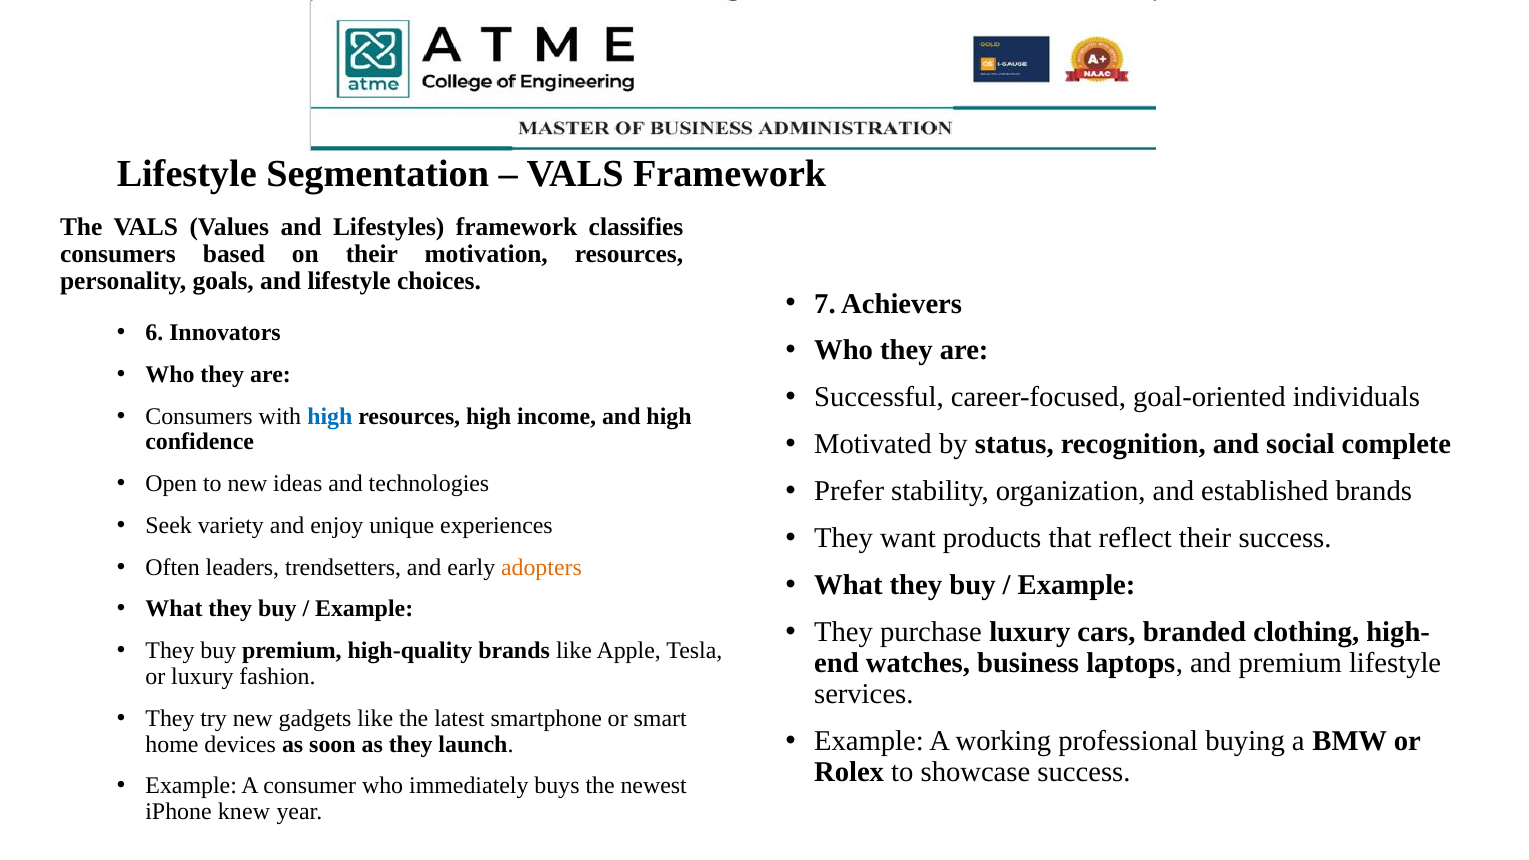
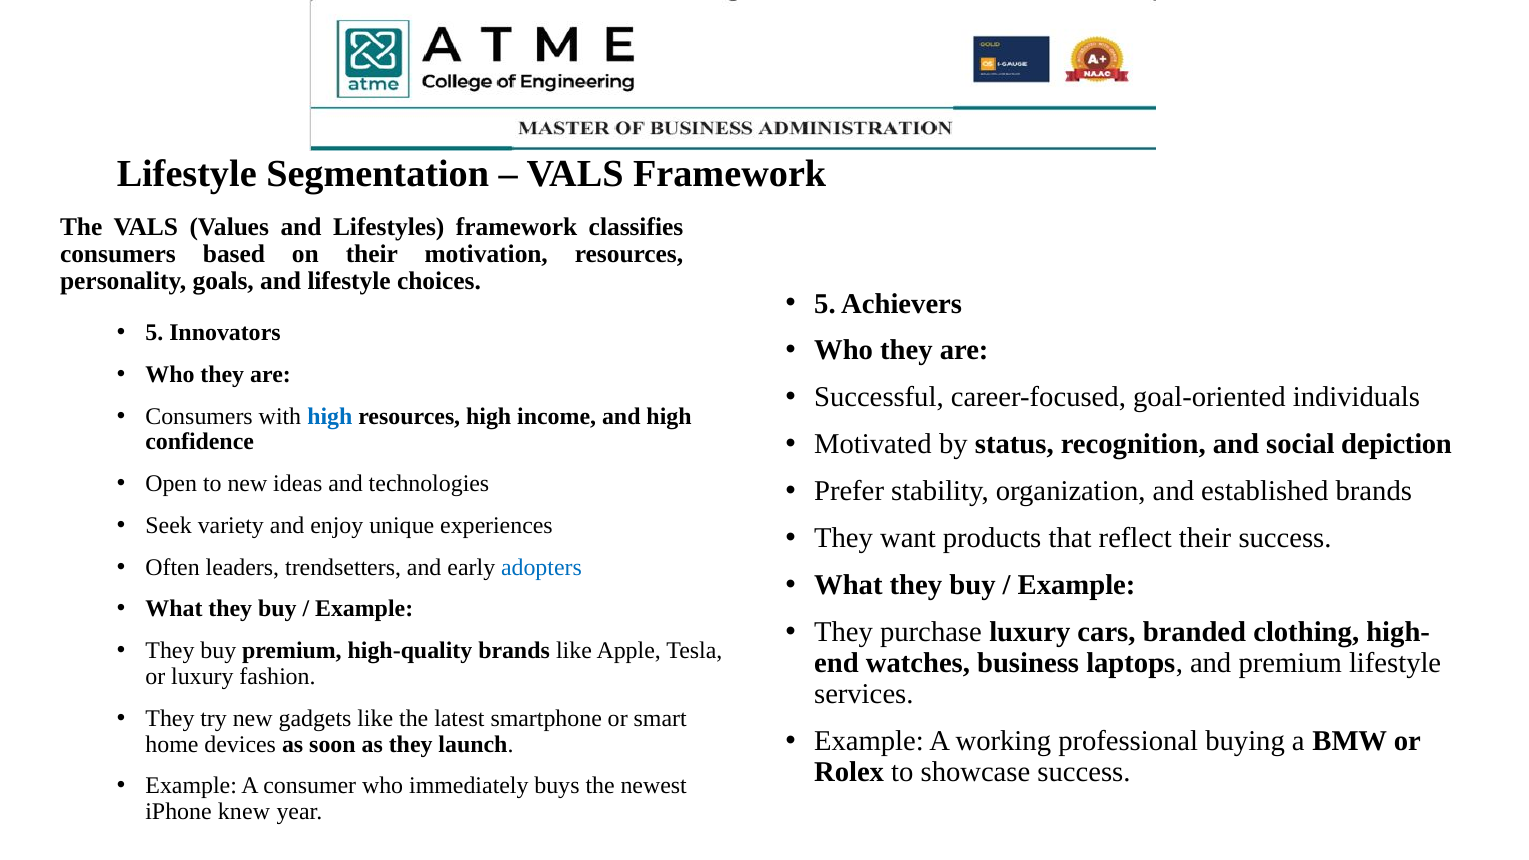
7 at (825, 304): 7 -> 5
6 at (154, 333): 6 -> 5
complete: complete -> depiction
adopters colour: orange -> blue
